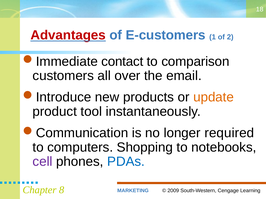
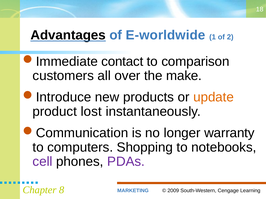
Advantages colour: red -> black
E-customers: E-customers -> E-worldwide
email: email -> make
tool: tool -> lost
required: required -> warranty
PDAs colour: blue -> purple
